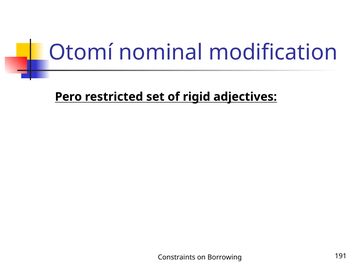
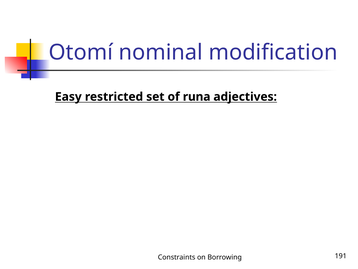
Pero: Pero -> Easy
rigid: rigid -> runa
